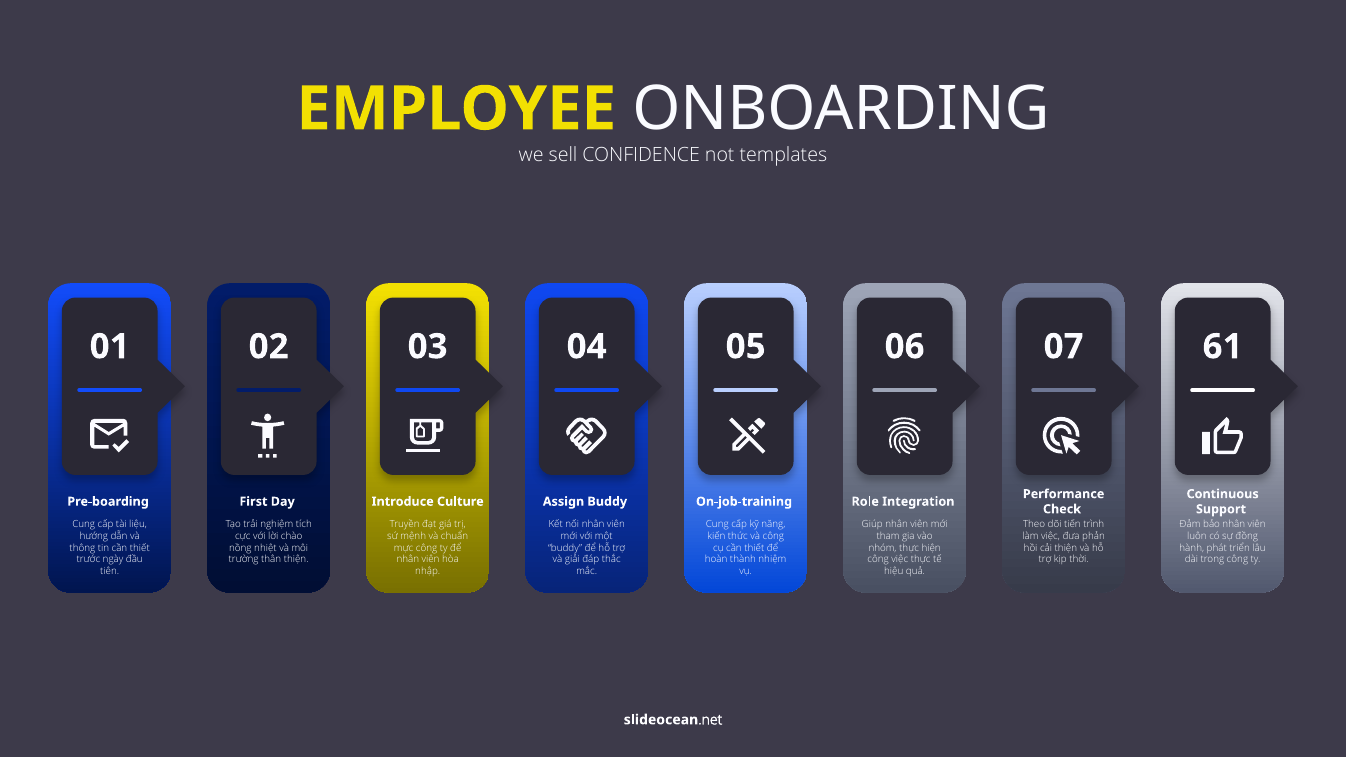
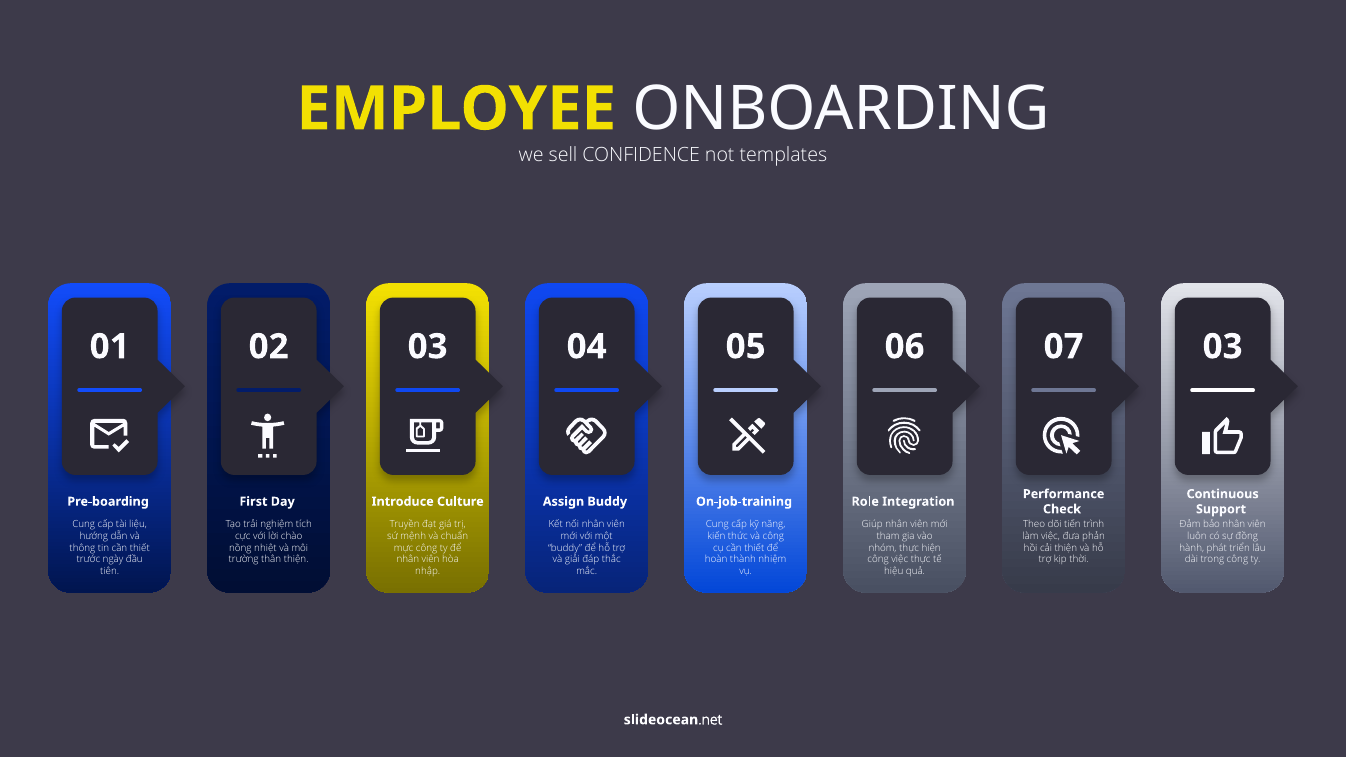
04 61: 61 -> 03
